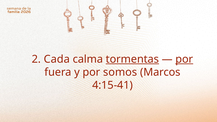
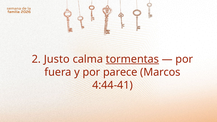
Cada: Cada -> Justo
por at (184, 59) underline: present -> none
somos: somos -> parece
4:15-41: 4:15-41 -> 4:44-41
